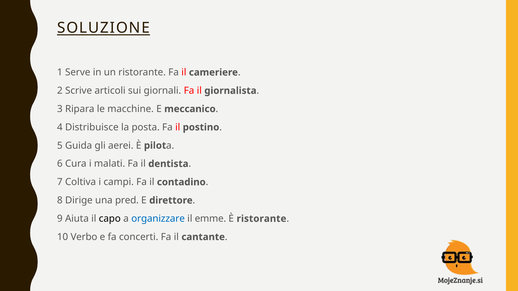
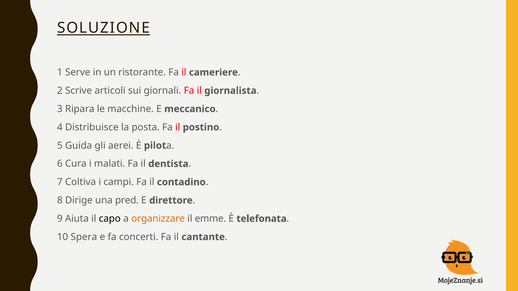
organizzare colour: blue -> orange
È ristorante: ristorante -> telefonata
Verbo: Verbo -> Spera
